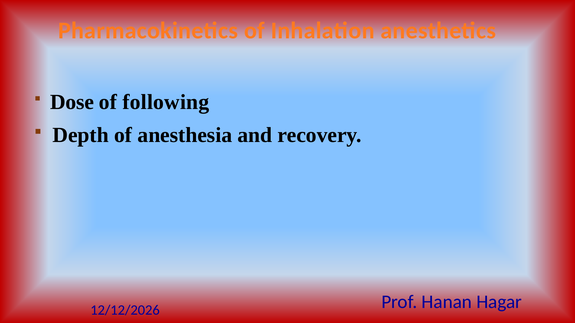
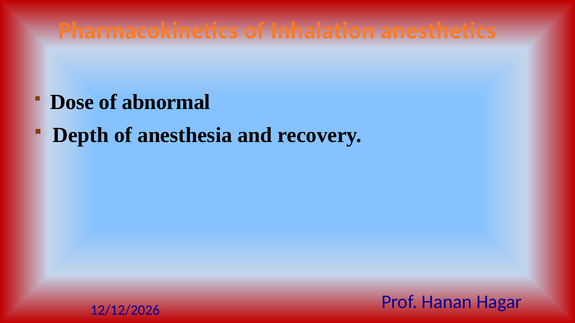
following: following -> abnormal
